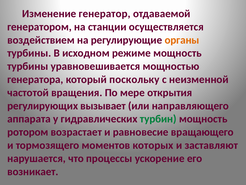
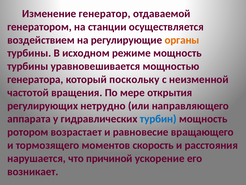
вызывает: вызывает -> нетрудно
турбин colour: green -> blue
которых: которых -> скорость
заставляют: заставляют -> расстояния
процессы: процессы -> причиной
